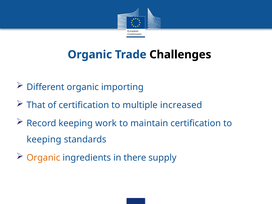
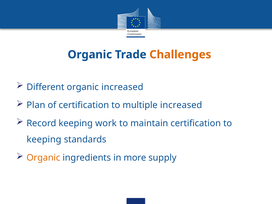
Challenges colour: black -> orange
organic importing: importing -> increased
That: That -> Plan
there: there -> more
